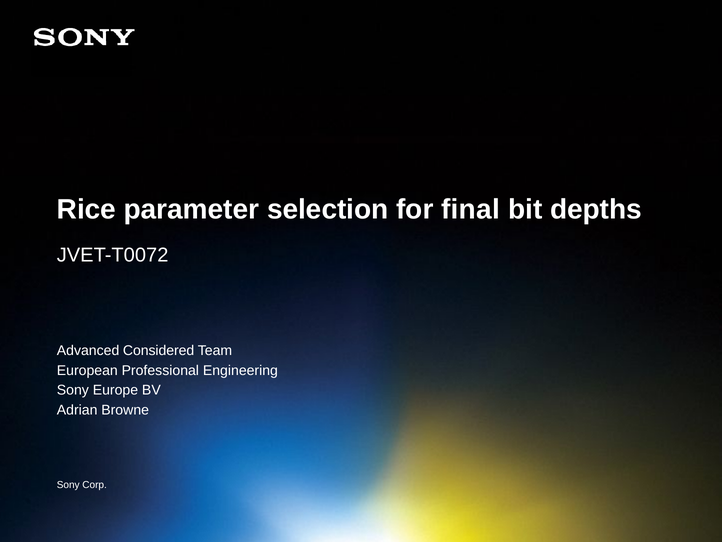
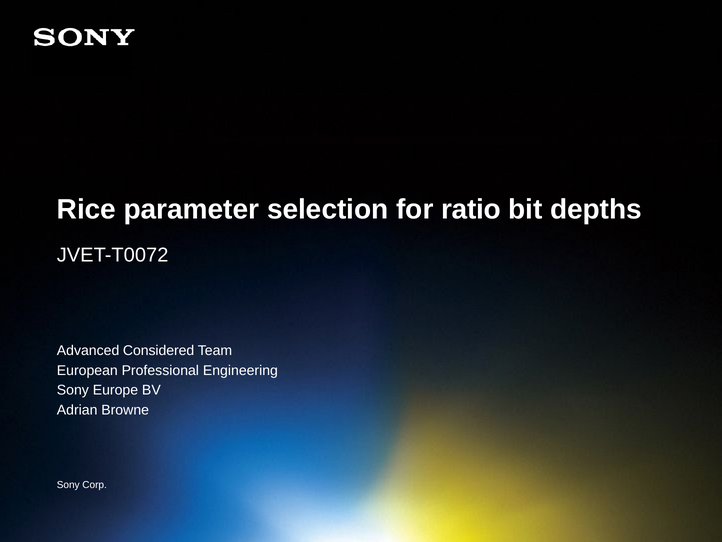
final: final -> ratio
